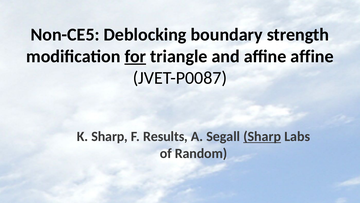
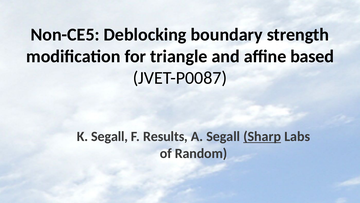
for at (135, 56) underline: present -> none
affine affine: affine -> based
K Sharp: Sharp -> Segall
